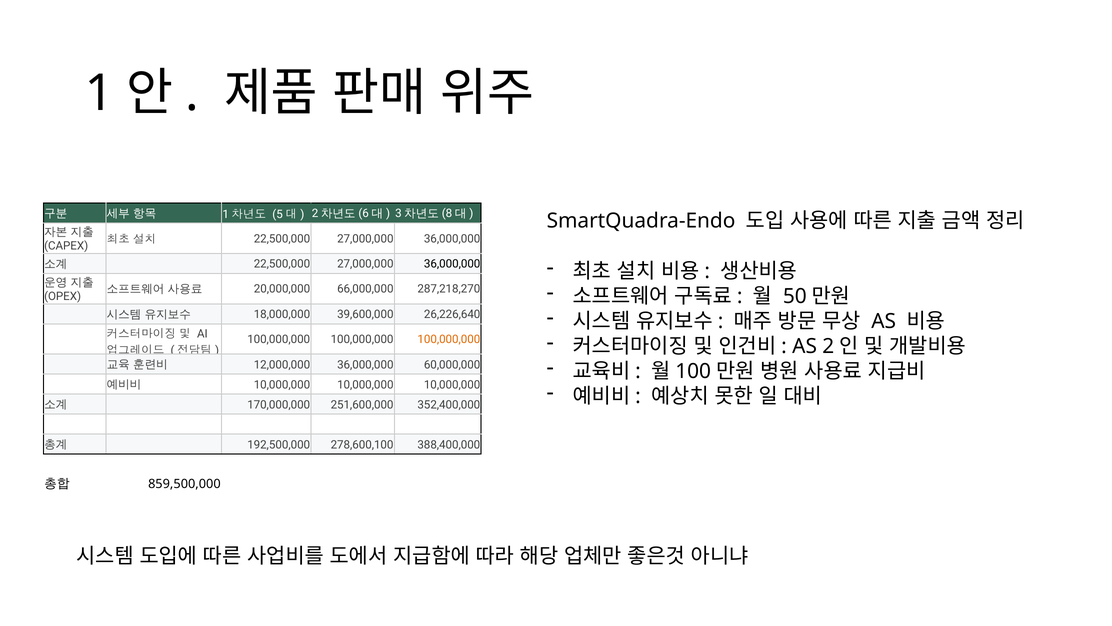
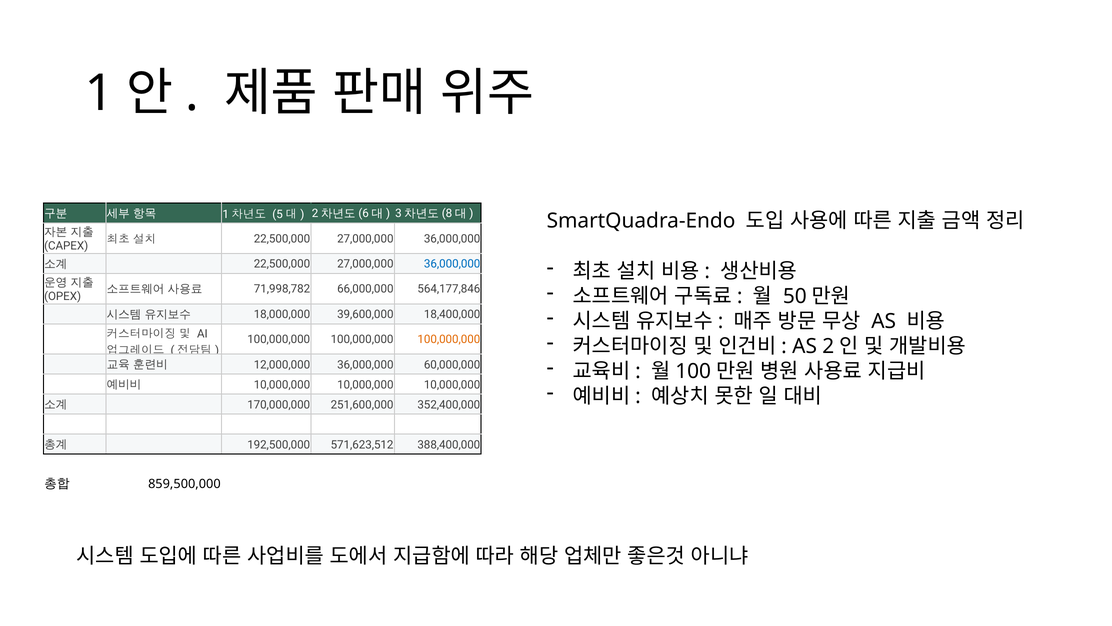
36,000,000 at (452, 264) colour: black -> blue
20,000,000: 20,000,000 -> 71,998,782
287,218,270: 287,218,270 -> 564,177,846
26,226,640: 26,226,640 -> 18,400,000
278,600,100: 278,600,100 -> 571,623,512
